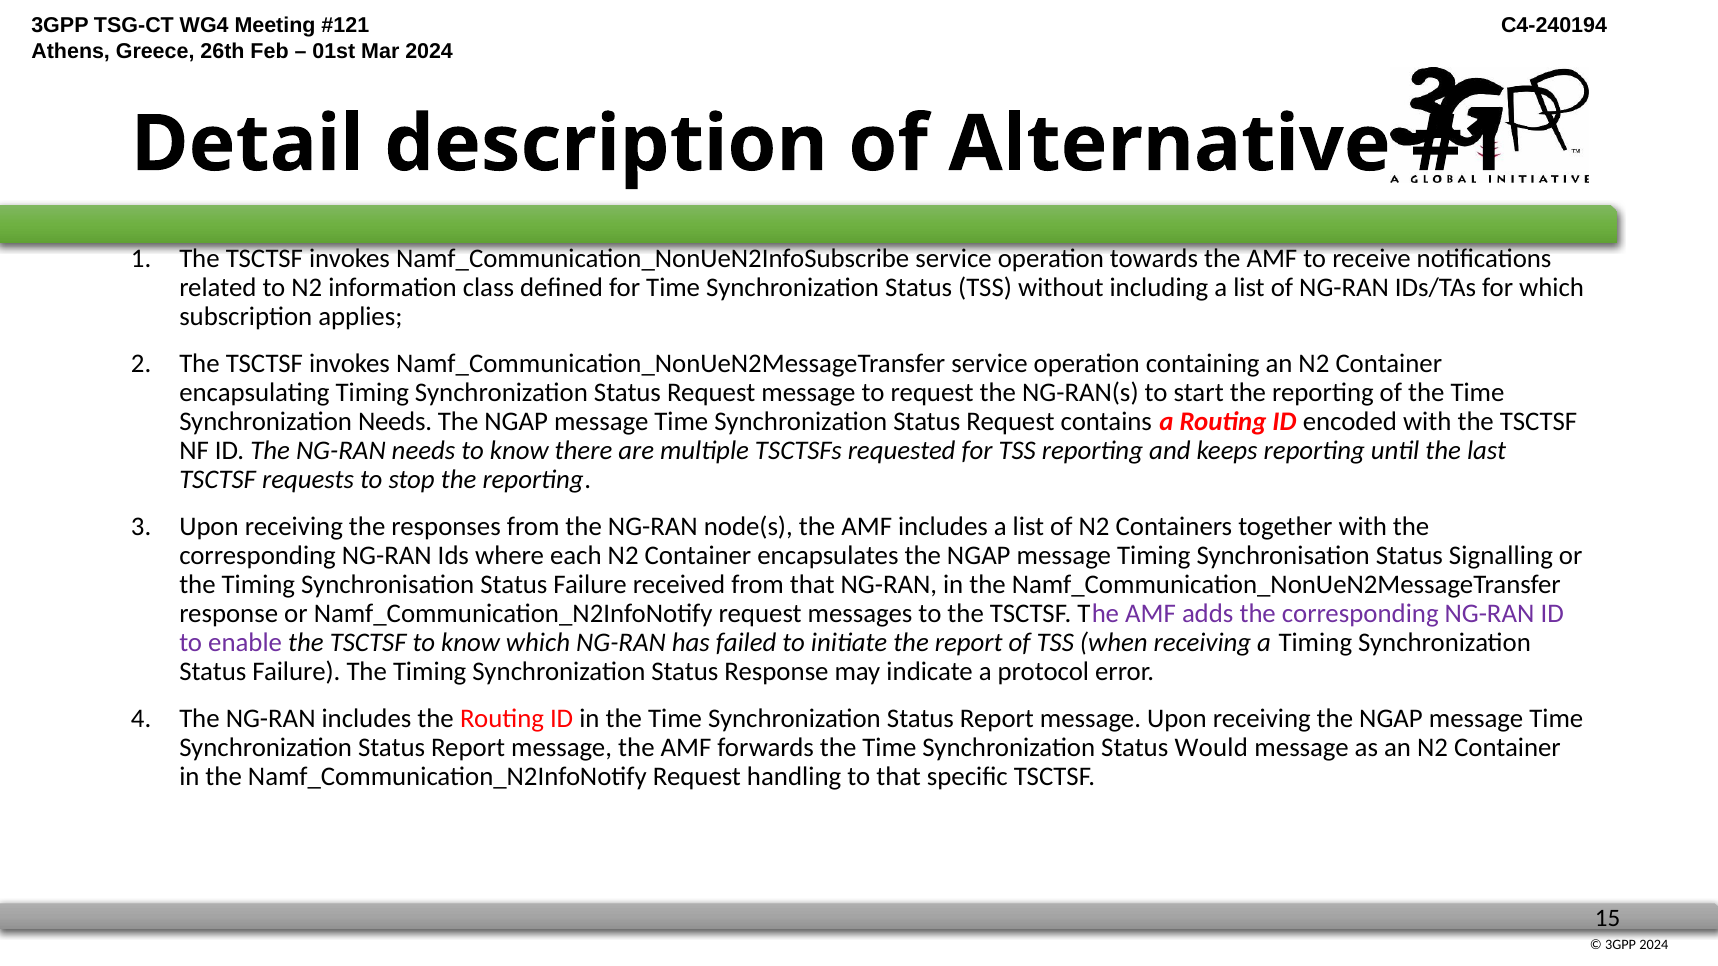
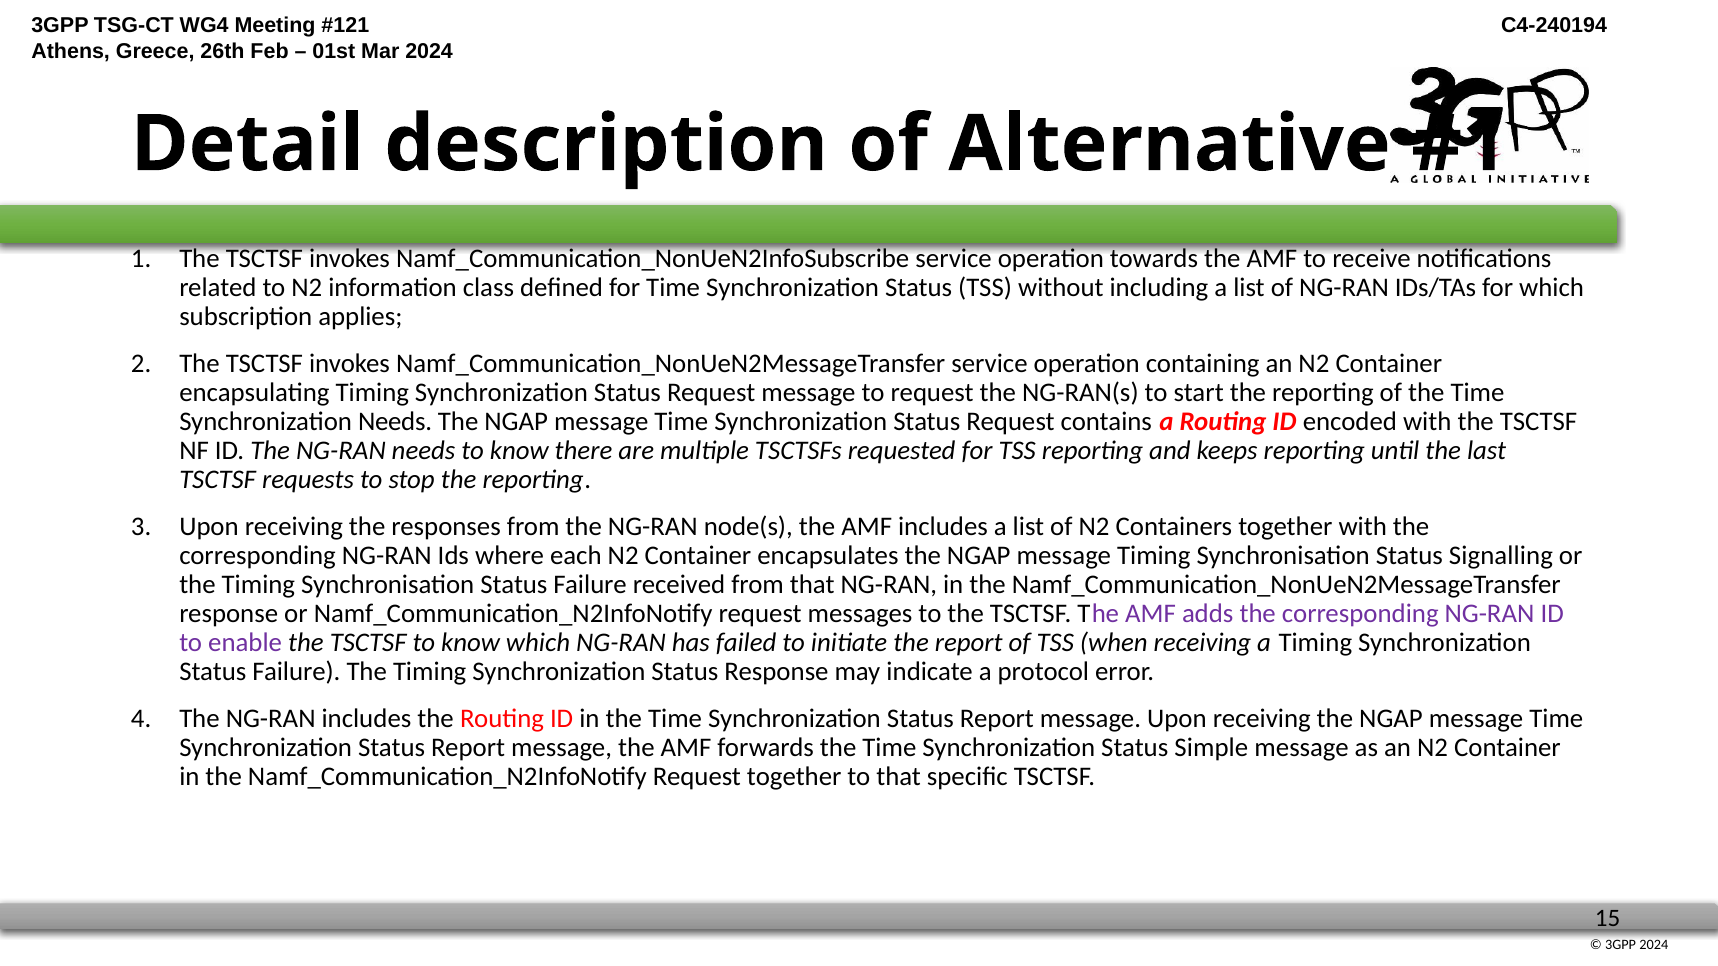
Would: Would -> Simple
Request handling: handling -> together
